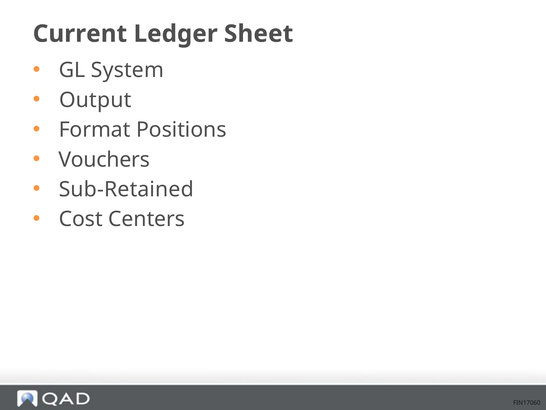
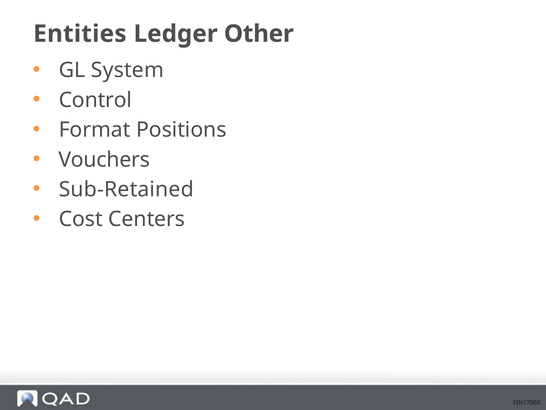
Current: Current -> Entities
Sheet: Sheet -> Other
Output: Output -> Control
